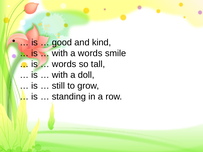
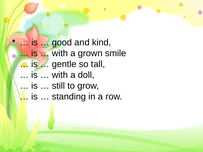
a words: words -> grown
words at (64, 64): words -> gentle
